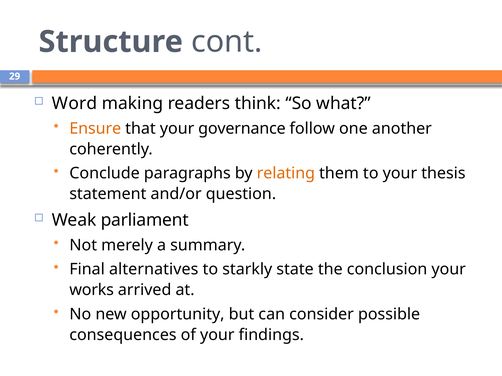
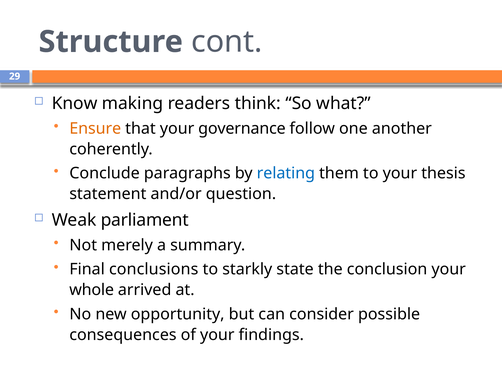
Word: Word -> Know
relating colour: orange -> blue
alternatives: alternatives -> conclusions
works: works -> whole
